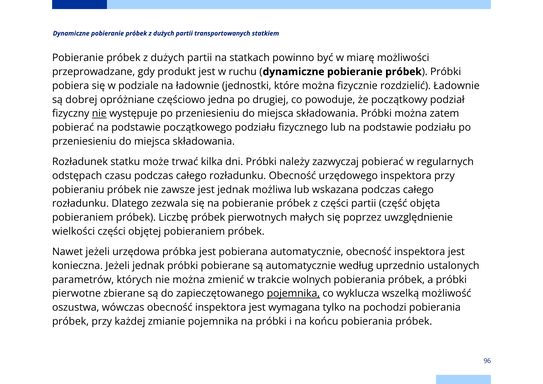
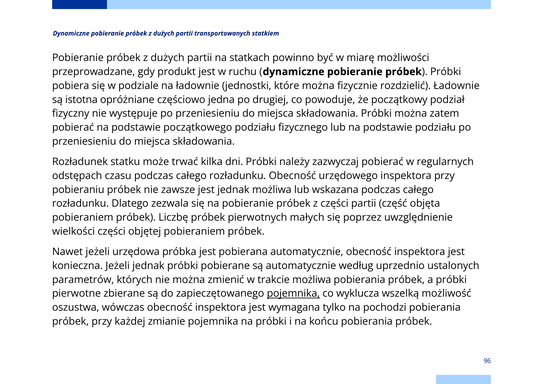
dobrej: dobrej -> istotna
nie at (99, 114) underline: present -> none
trakcie wolnych: wolnych -> możliwa
